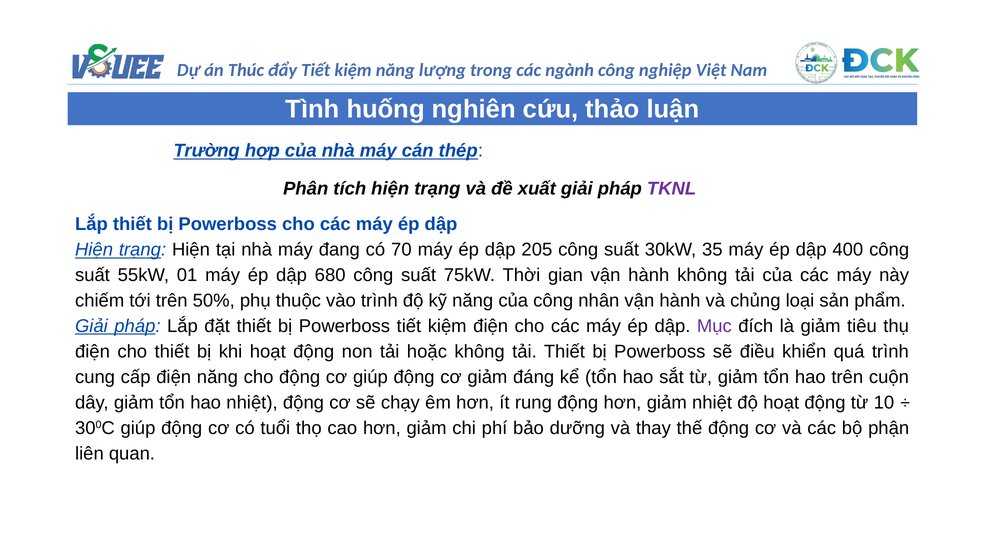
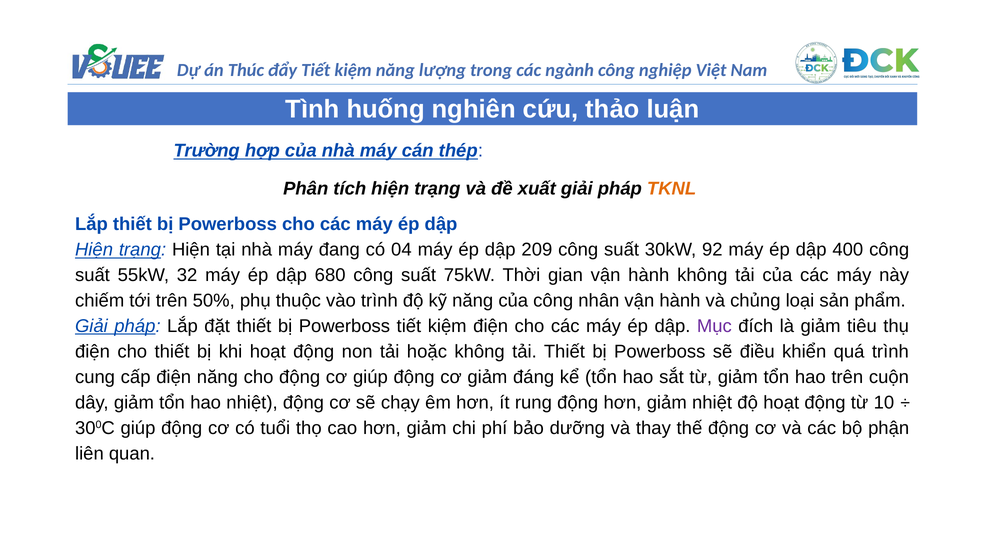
TKNL colour: purple -> orange
70: 70 -> 04
205: 205 -> 209
35: 35 -> 92
01: 01 -> 32
